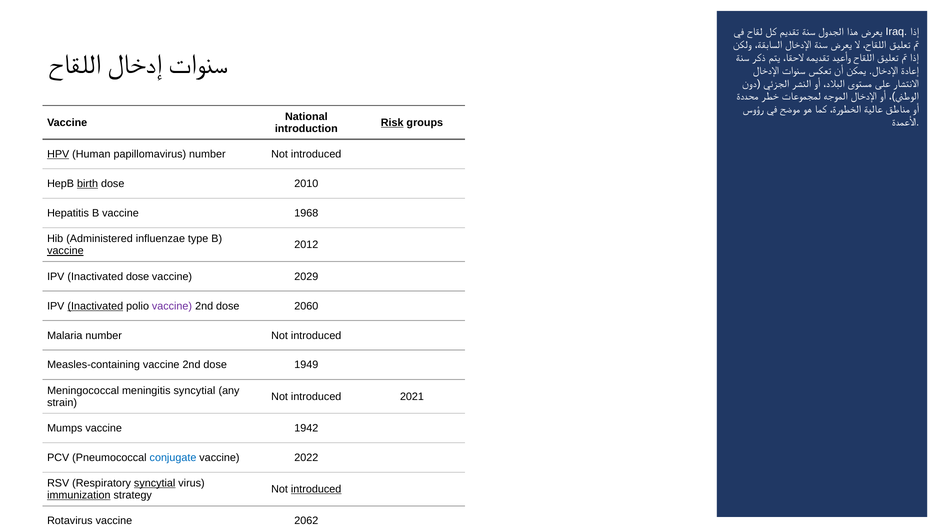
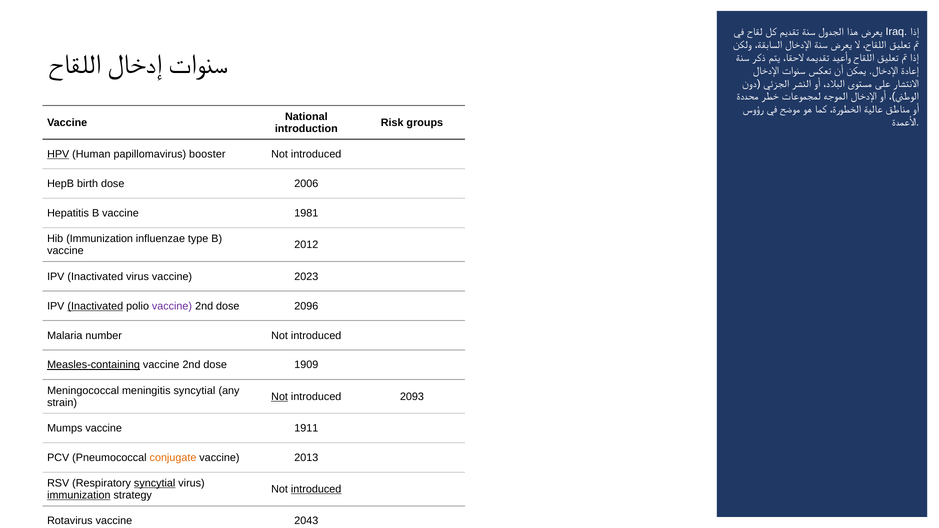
Risk underline: present -> none
papillomavirus number: number -> booster
birth underline: present -> none
2010: 2010 -> 2006
1968: 1968 -> 1981
Hib Administered: Administered -> Immunization
vaccine at (65, 251) underline: present -> none
Inactivated dose: dose -> virus
2029: 2029 -> 2023
2060: 2060 -> 2096
Measles-containing underline: none -> present
1949: 1949 -> 1909
Not at (280, 397) underline: none -> present
2021: 2021 -> 2093
1942: 1942 -> 1911
conjugate at (173, 458) colour: blue -> orange
2022: 2022 -> 2013
2062: 2062 -> 2043
